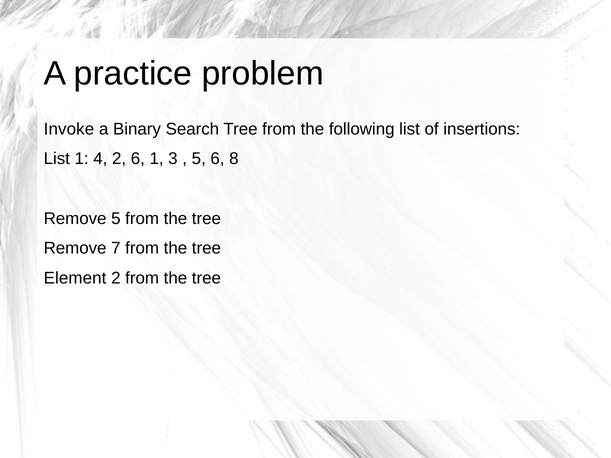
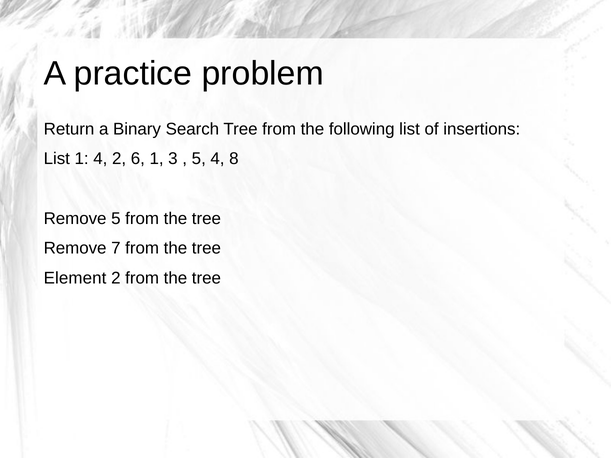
Invoke: Invoke -> Return
5 6: 6 -> 4
